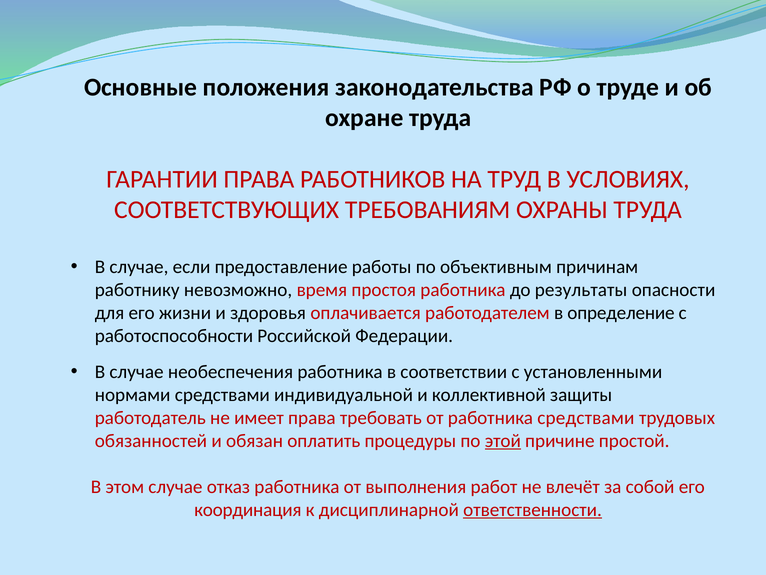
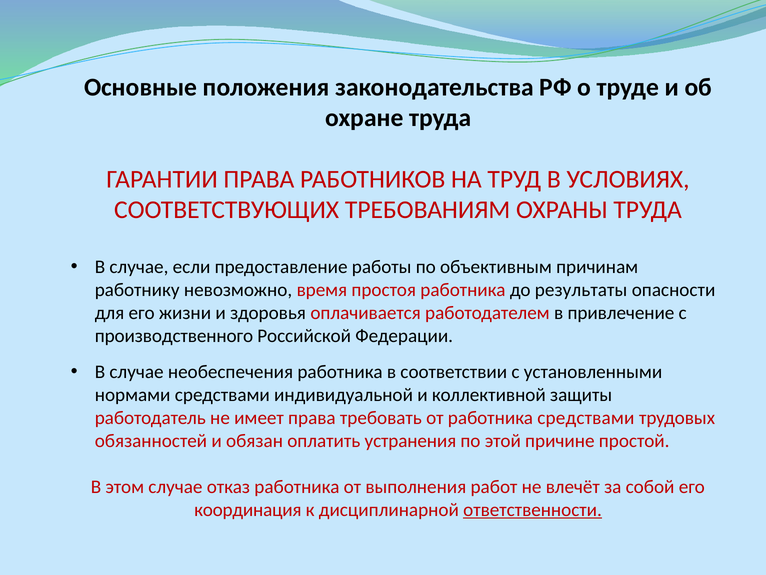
определение: определение -> привлечение
работоспособности: работоспособности -> производственного
процедуры: процедуры -> устранения
этой underline: present -> none
